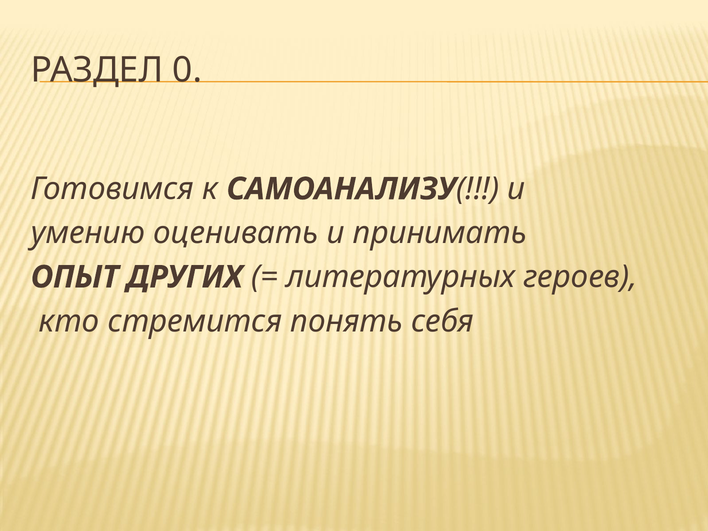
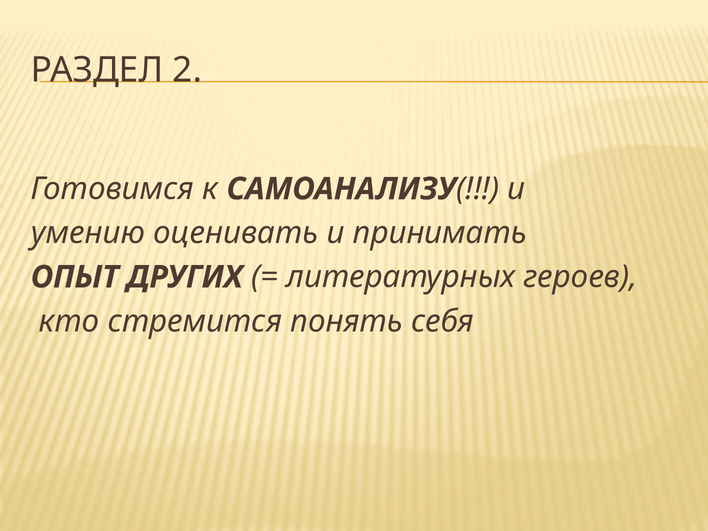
0: 0 -> 2
